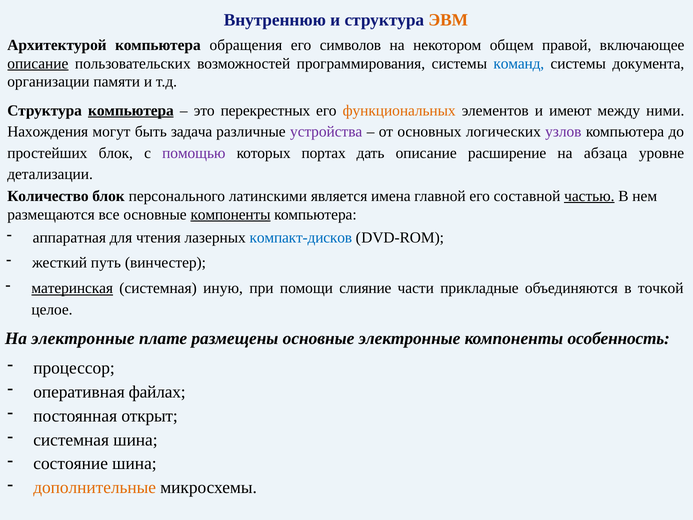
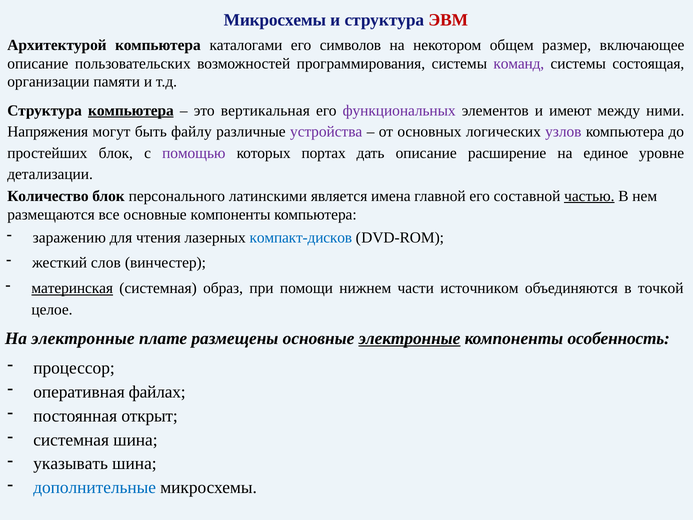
Внутреннюю at (275, 20): Внутреннюю -> Микросхемы
ЭВМ colour: orange -> red
обращения: обращения -> каталогами
правой: правой -> размер
описание at (38, 63) underline: present -> none
команд colour: blue -> purple
документа: документа -> состоящая
перекрестных: перекрестных -> вертикальная
функциональных colour: orange -> purple
Нахождения: Нахождения -> Напряжения
задача: задача -> файлу
абзаца: абзаца -> единое
компоненты at (230, 214) underline: present -> none
аппаратная: аппаратная -> заражению
путь: путь -> слов
иную: иную -> образ
слияние: слияние -> нижнем
прикладные: прикладные -> источником
электронные at (410, 338) underline: none -> present
состояние: состояние -> указывать
дополнительные colour: orange -> blue
